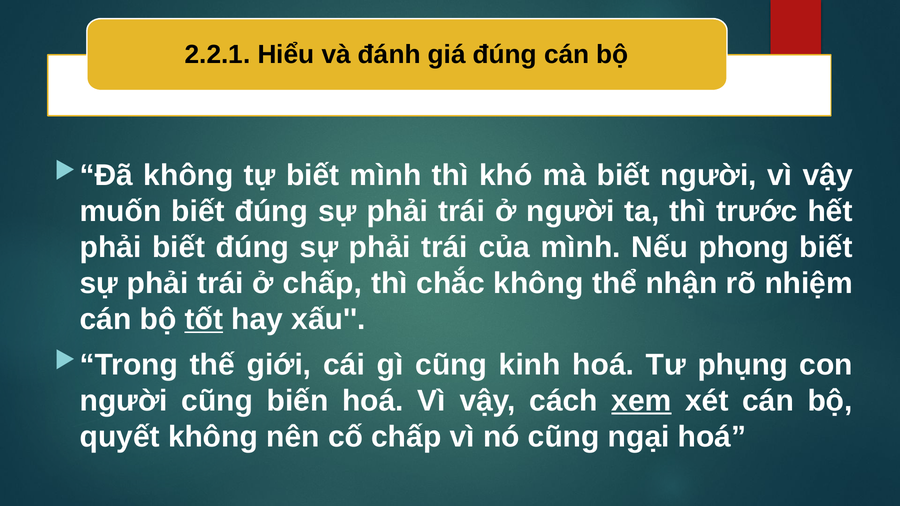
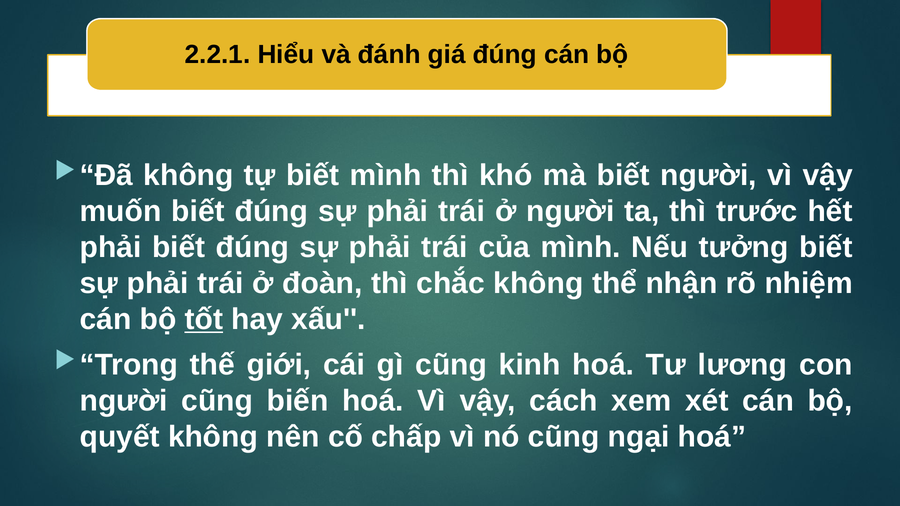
phong: phong -> tưởng
ở chấp: chấp -> đoàn
phụng: phụng -> lương
xem underline: present -> none
